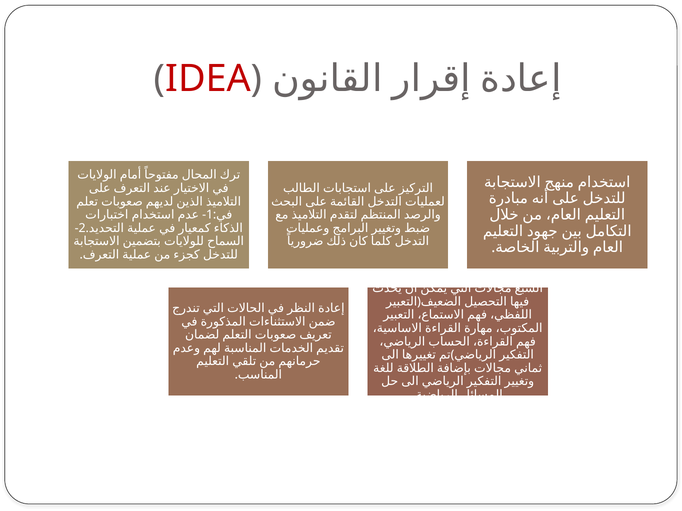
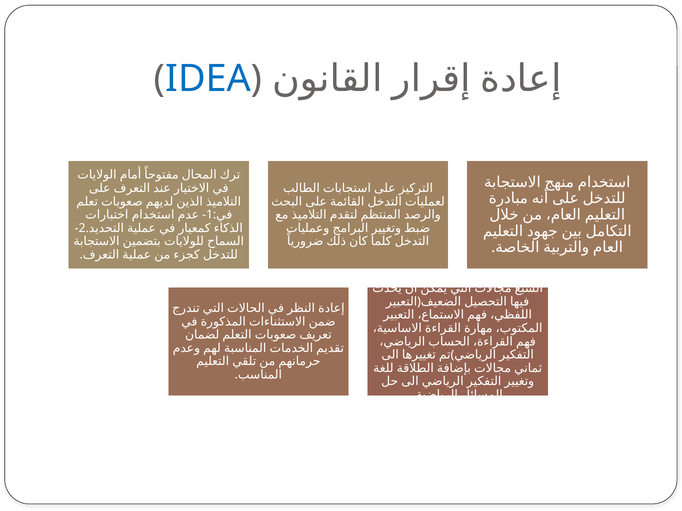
IDEA colour: red -> blue
